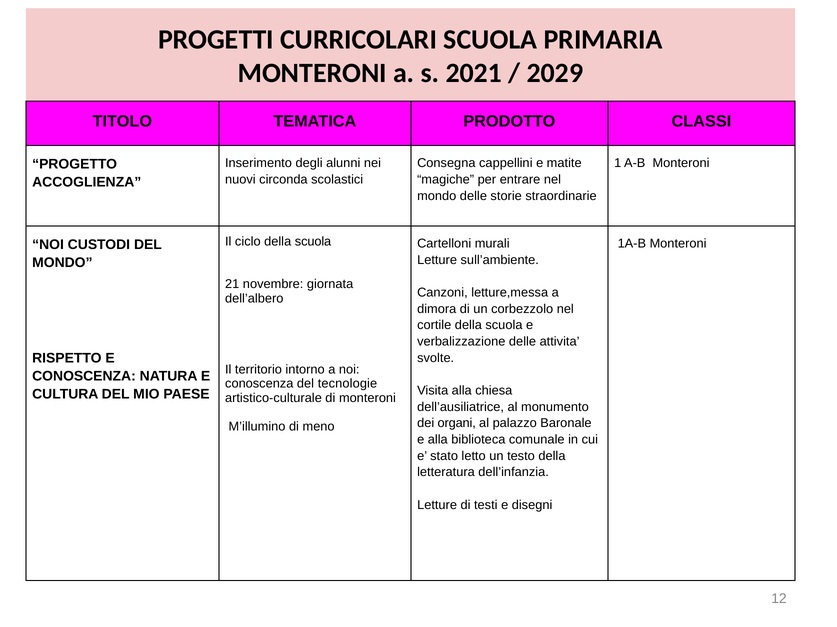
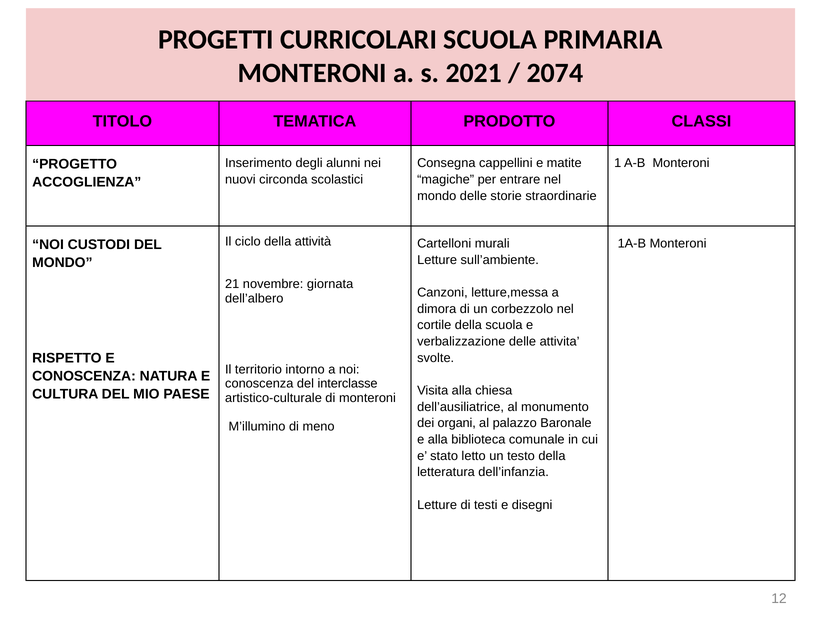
2029: 2029 -> 2074
ciclo della scuola: scuola -> attività
tecnologie: tecnologie -> interclasse
